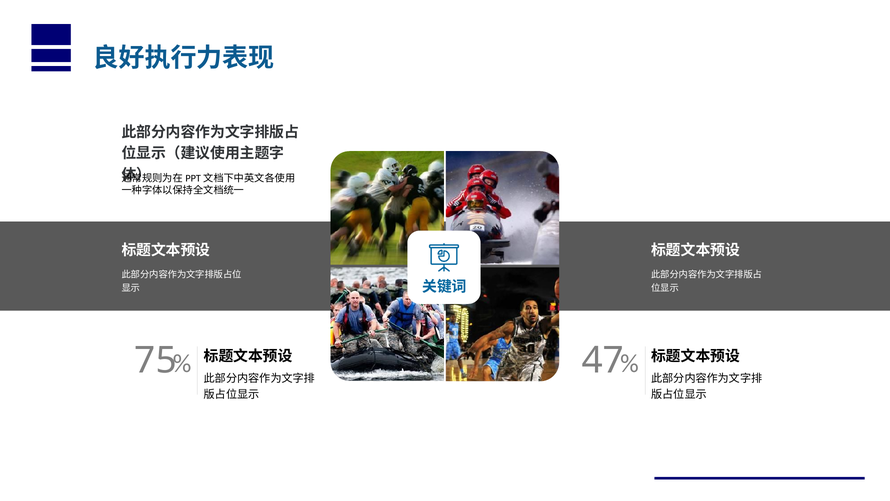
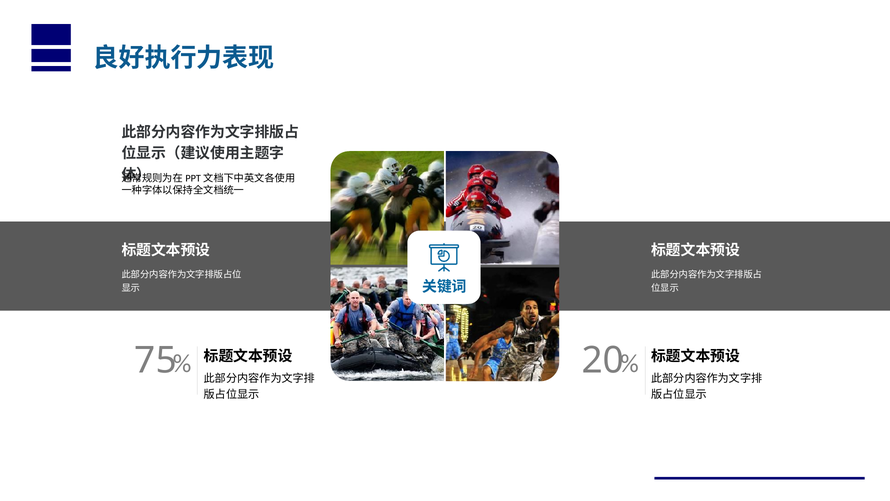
47: 47 -> 20
